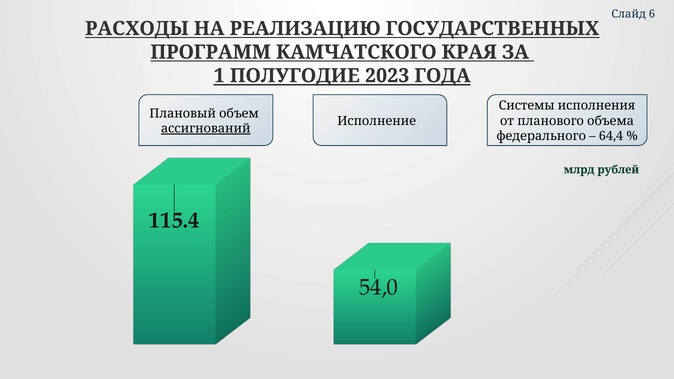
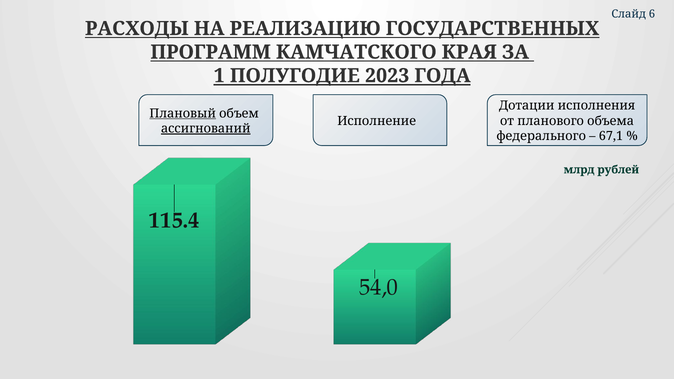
Системы: Системы -> Дотации
Плановый underline: none -> present
64,4: 64,4 -> 67,1
